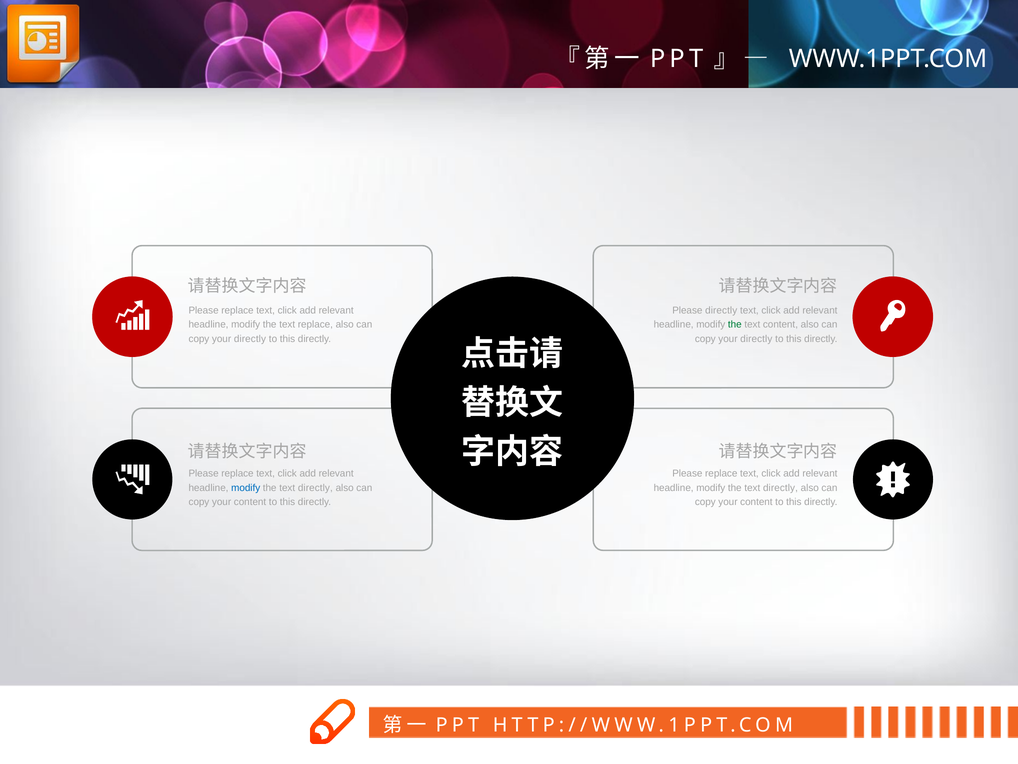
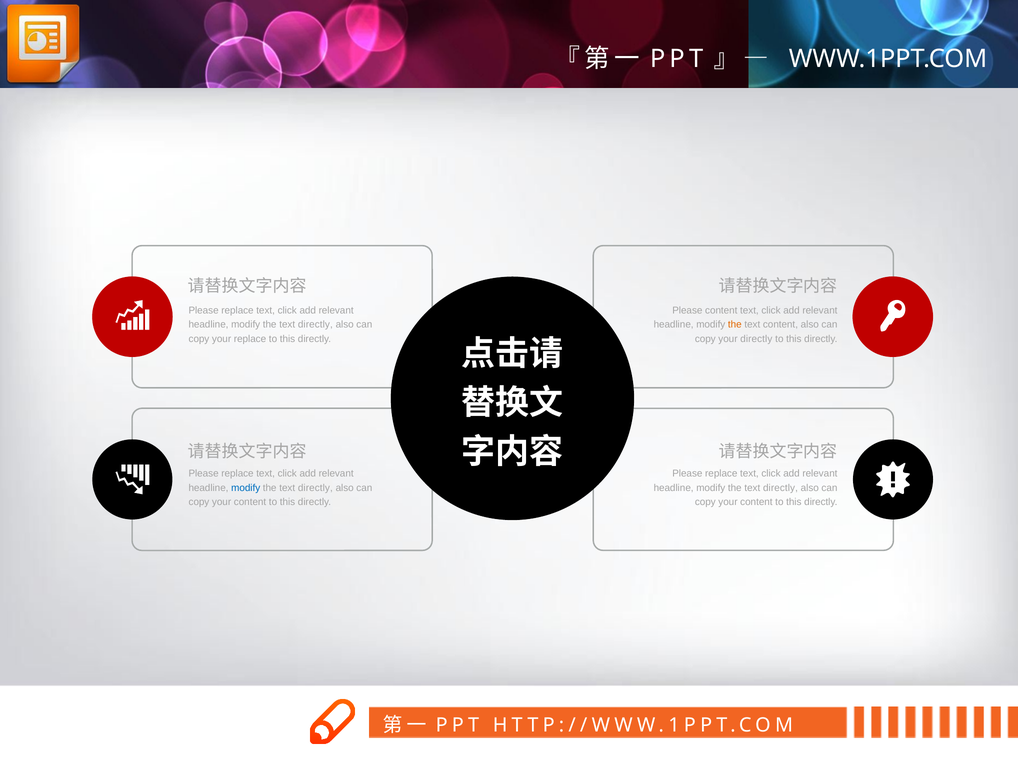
Please directly: directly -> content
replace at (315, 324): replace -> directly
the at (735, 324) colour: green -> orange
directly at (250, 339): directly -> replace
